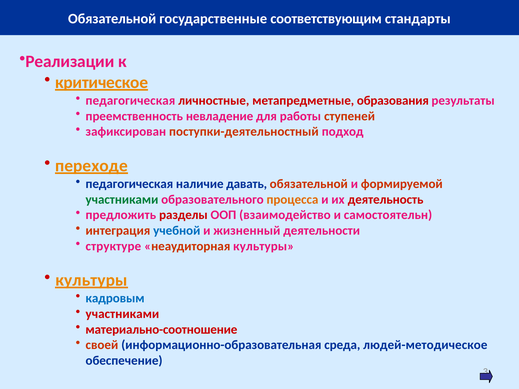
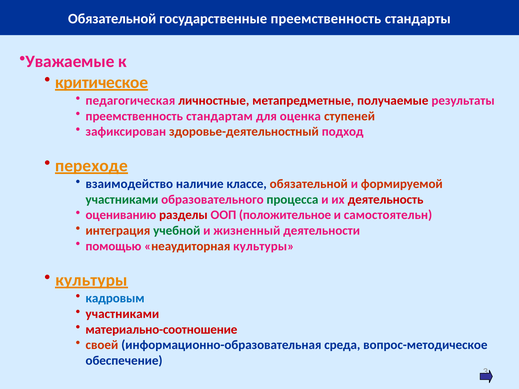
государственные соответствующим: соответствующим -> преемственность
Реализации: Реализации -> Уважаемые
образования: образования -> получаемые
невладение: невладение -> стандартам
работы: работы -> оценка
поступки-деятельностный: поступки-деятельностный -> здоровье-деятельностный
педагогическая at (129, 184): педагогическая -> взаимодейство
давать: давать -> классе
процесса colour: orange -> green
предложить: предложить -> оцениванию
взаимодейство: взаимодейство -> положительное
учебной colour: blue -> green
структуре: структуре -> помощью
людей-методическое: людей-методическое -> вопрос-методическое
